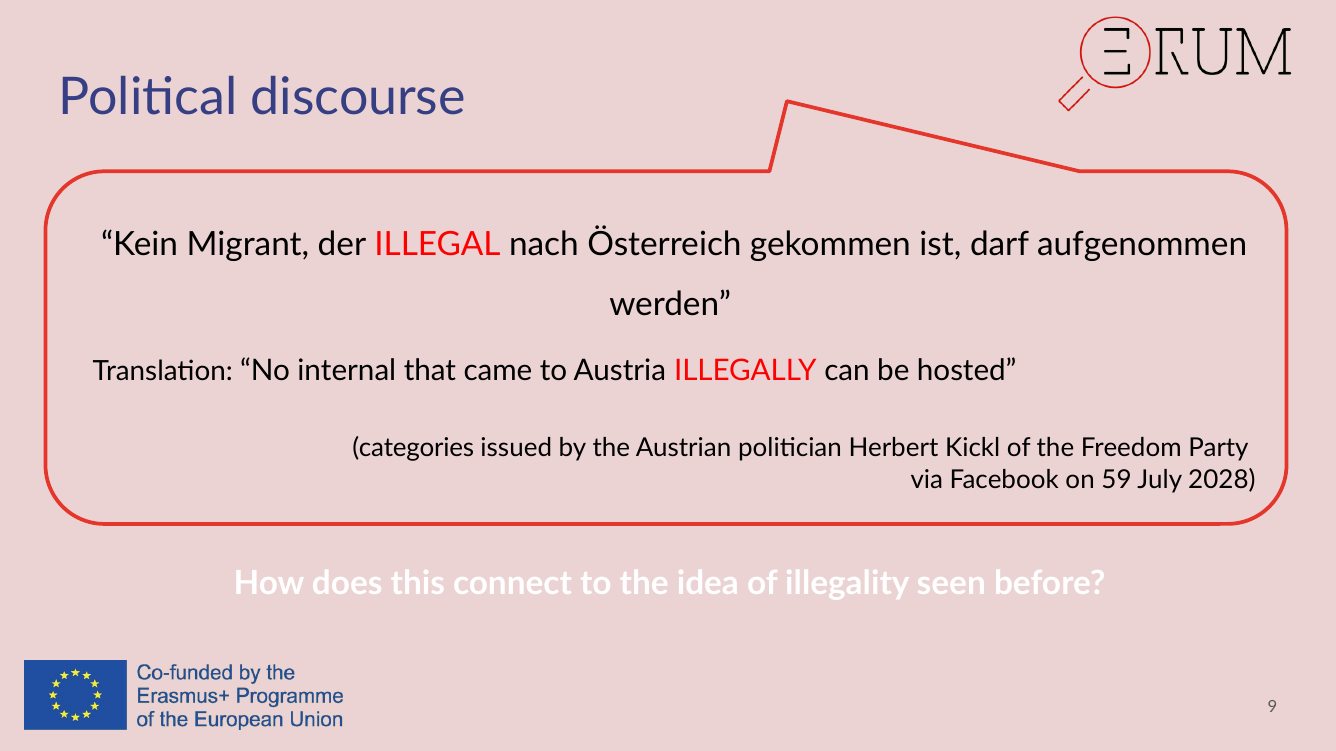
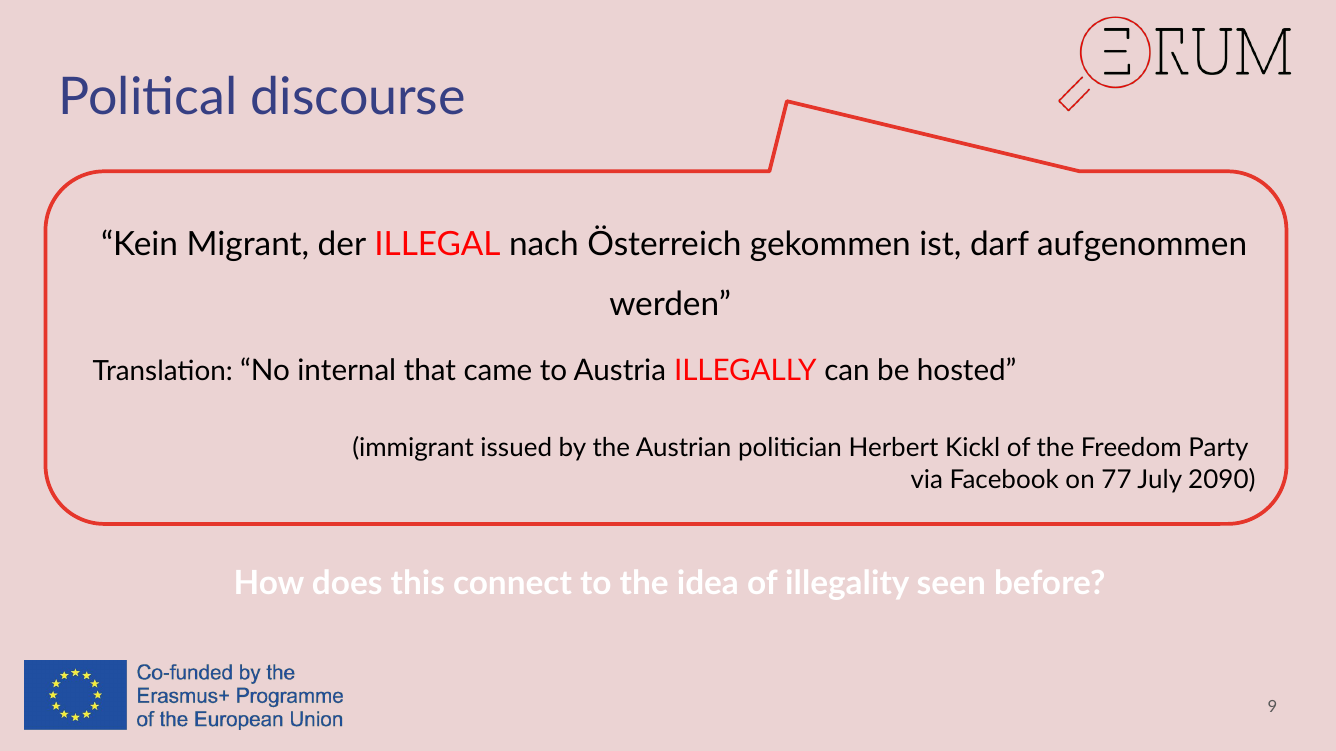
categories: categories -> immigrant
59: 59 -> 77
2028: 2028 -> 2090
